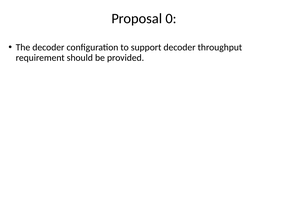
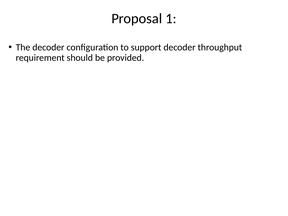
0: 0 -> 1
